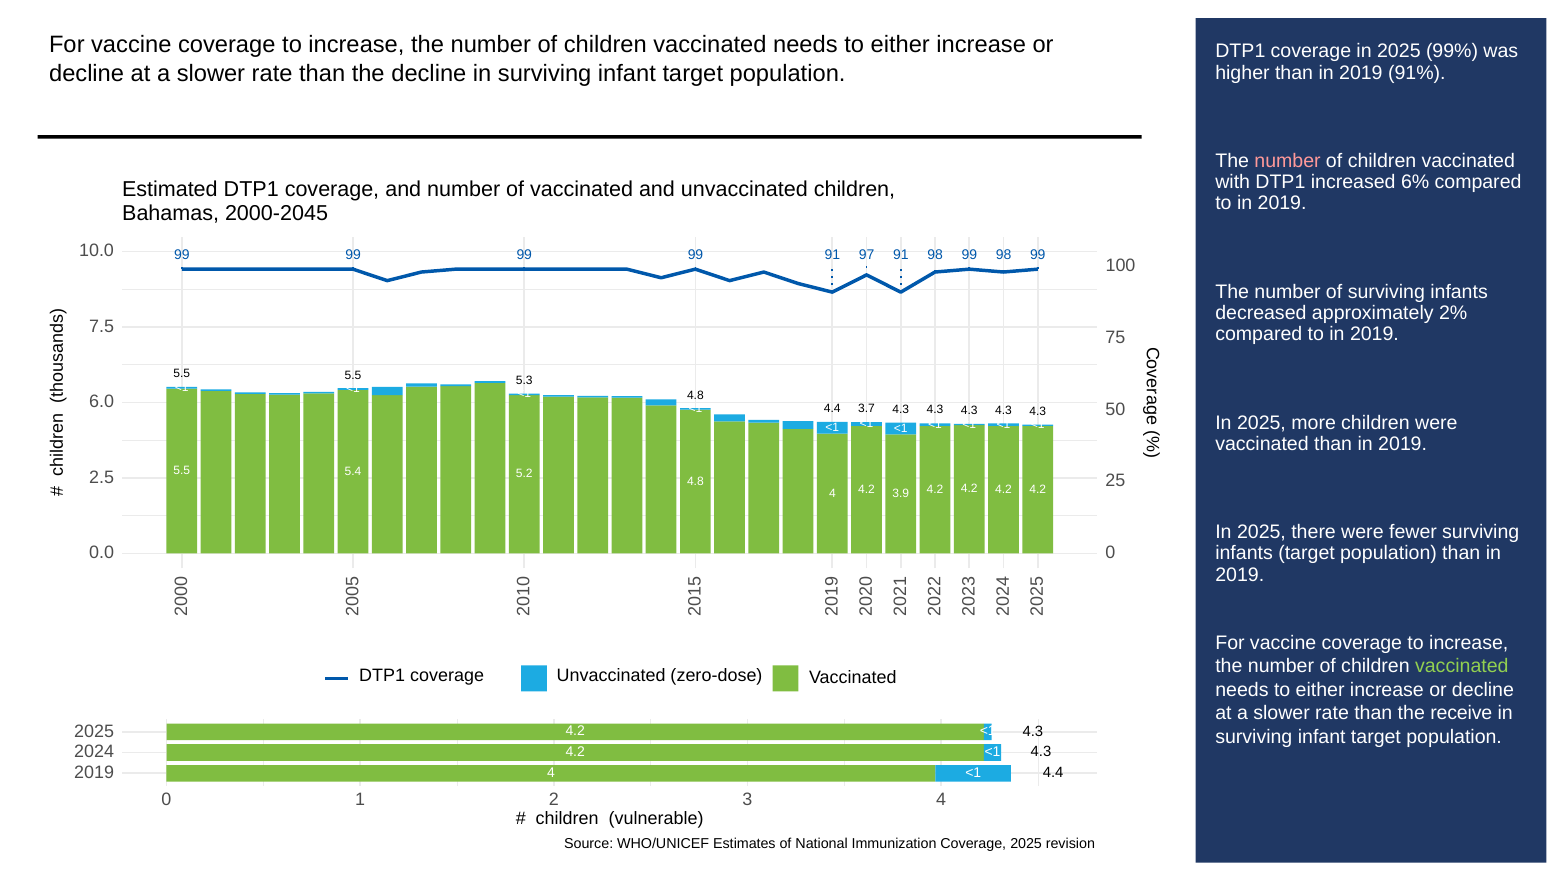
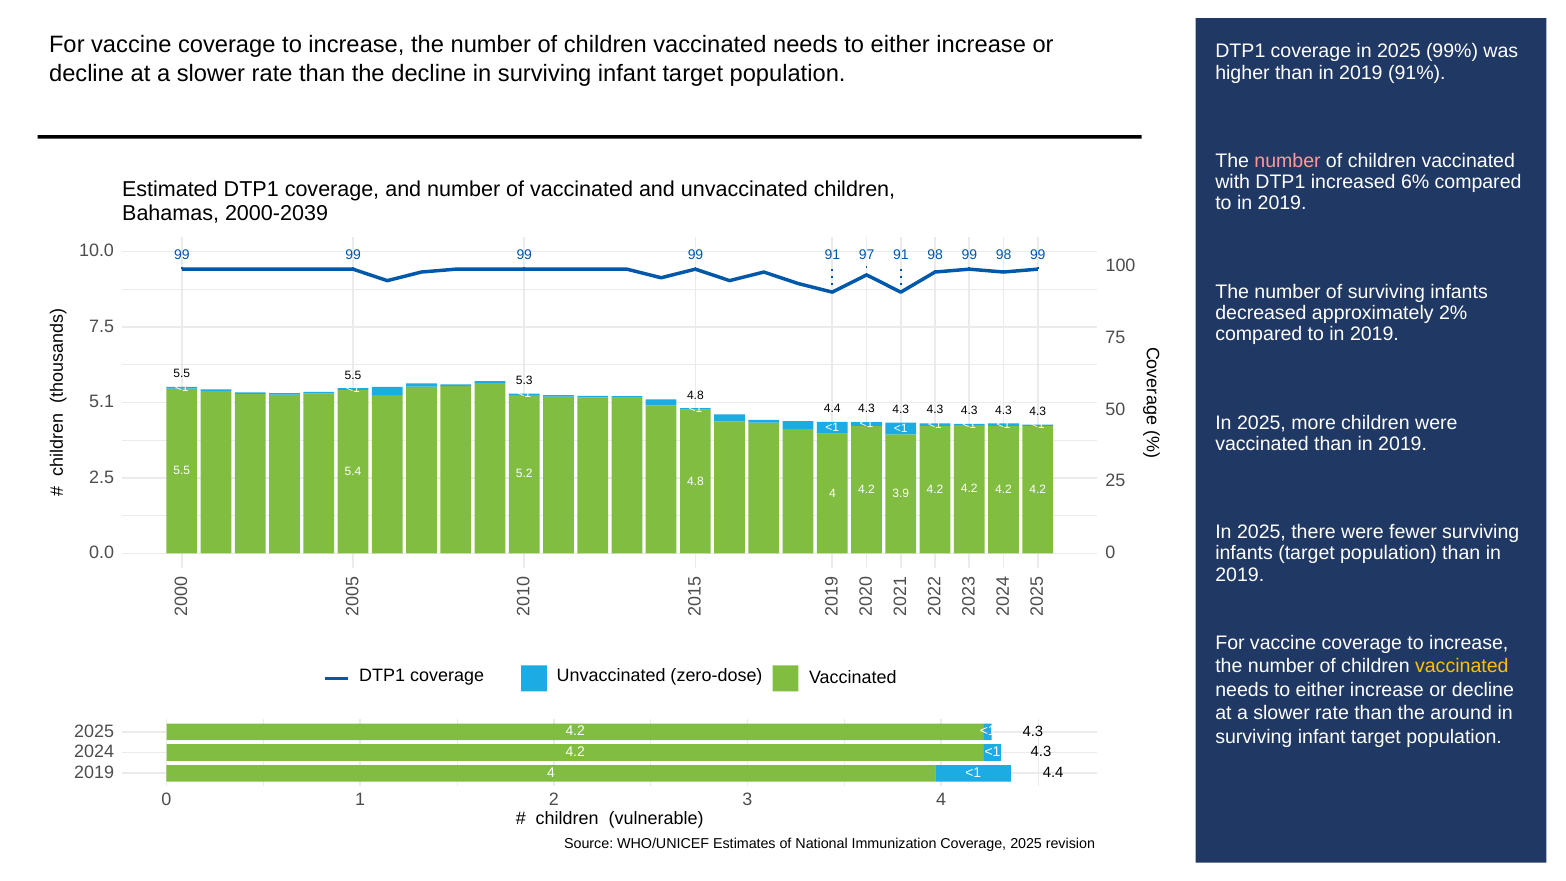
2000-2045: 2000-2045 -> 2000-2039
6.0: 6.0 -> 5.1
3.7 at (867, 408): 3.7 -> 4.3
vaccinated at (1462, 666) colour: light green -> yellow
receive: receive -> around
